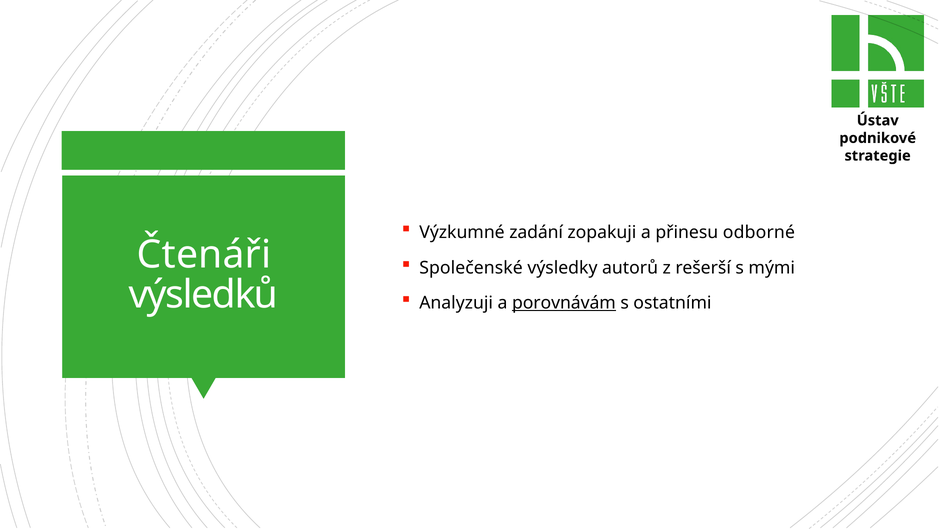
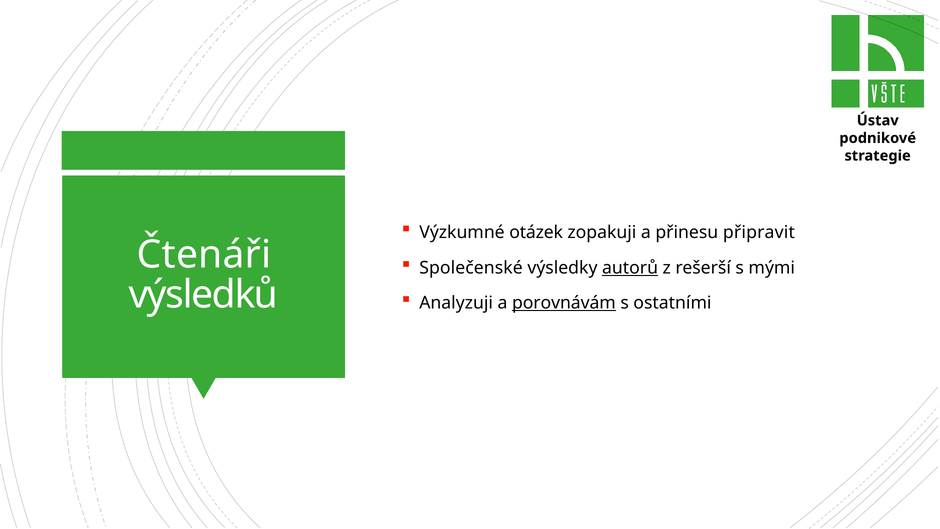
zadání: zadání -> otázek
odborné: odborné -> připravit
autorů underline: none -> present
